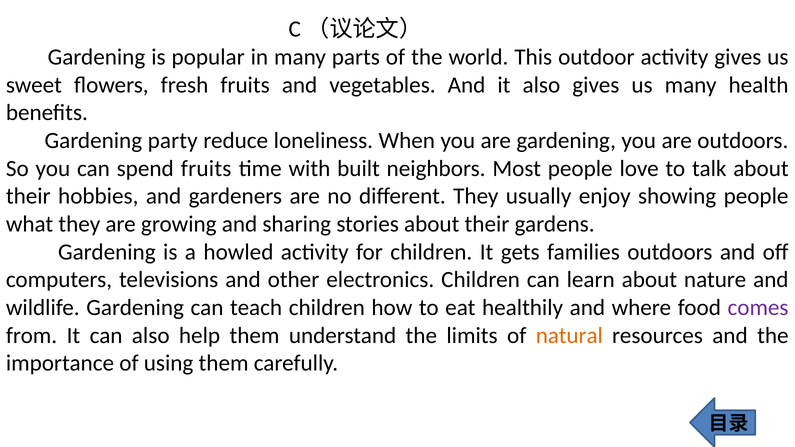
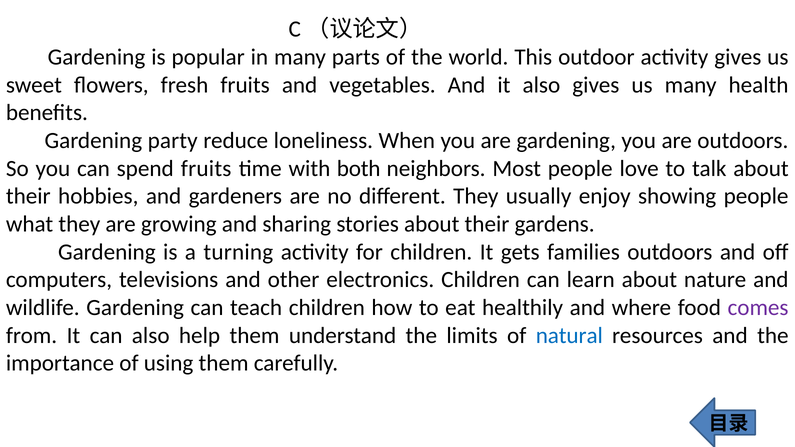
built: built -> both
howled: howled -> turning
natural colour: orange -> blue
